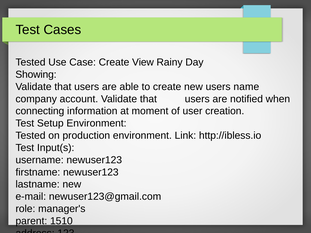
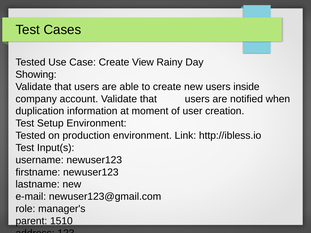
name: name -> inside
connecting at (40, 111): connecting -> duplication
